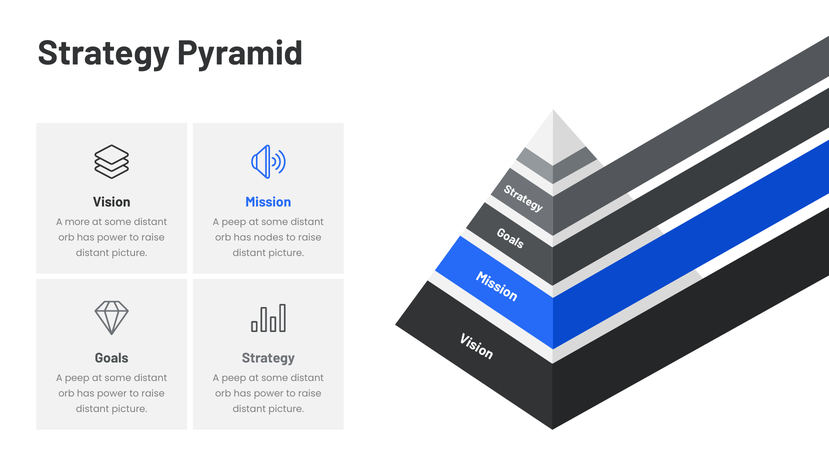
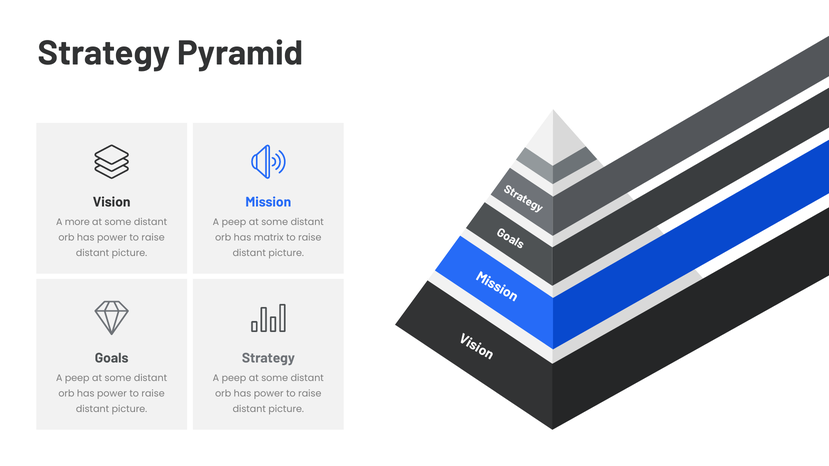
nodes: nodes -> matrix
